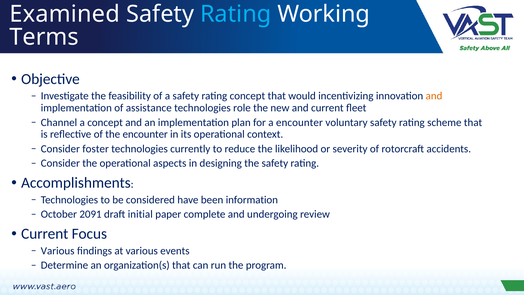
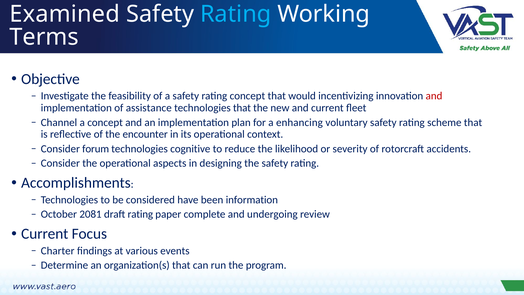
and at (434, 96) colour: orange -> red
technologies role: role -> that
a encounter: encounter -> enhancing
foster: foster -> forum
currently: currently -> cognitive
2091: 2091 -> 2081
draft initial: initial -> rating
Various at (58, 251): Various -> Charter
